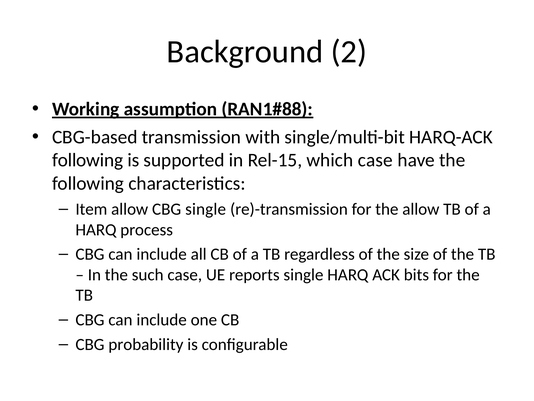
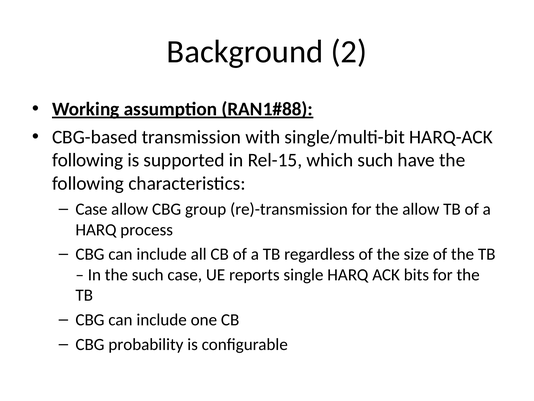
which case: case -> such
Item at (91, 209): Item -> Case
CBG single: single -> group
